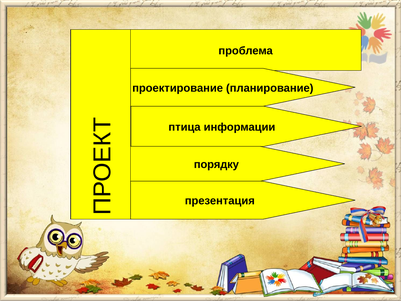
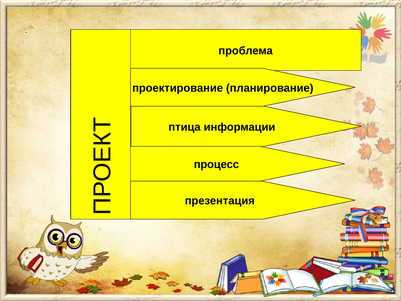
порядку: порядку -> процесс
